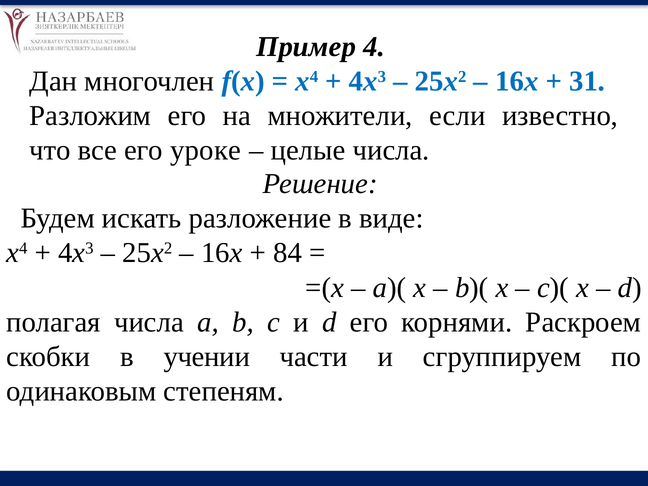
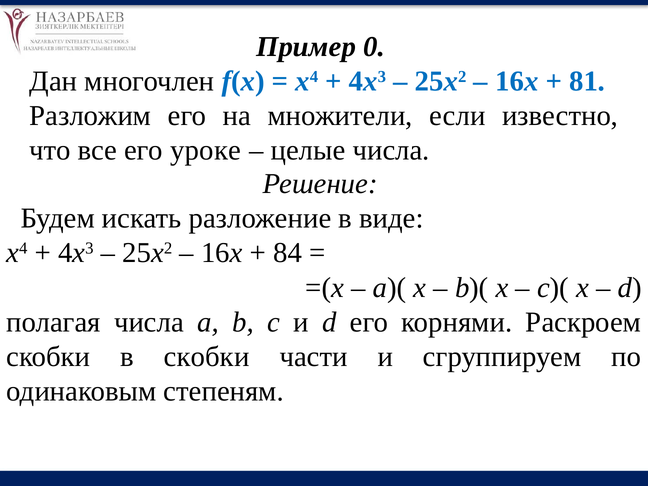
4: 4 -> 0
31: 31 -> 81
в учении: учении -> скобки
